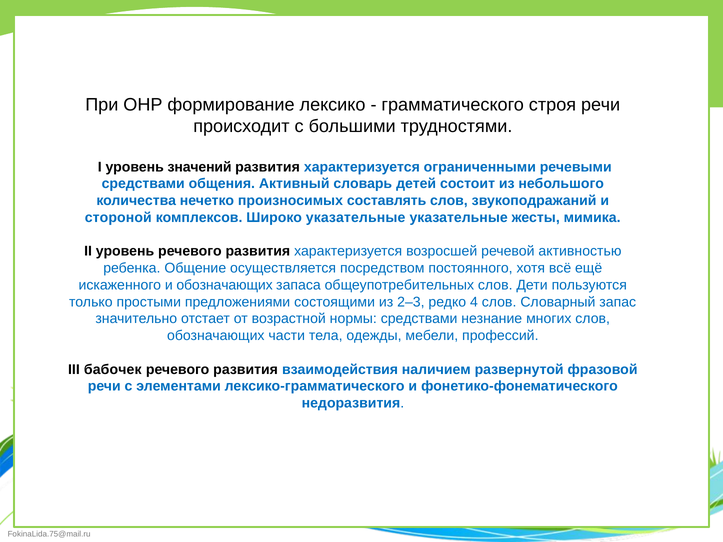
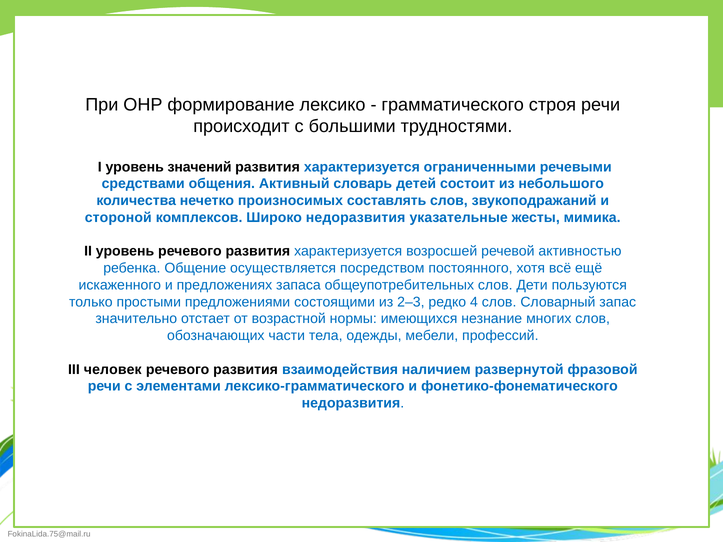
Широко указательные: указательные -> недоразвития
и обозначающих: обозначающих -> предложениях
нормы средствами: средствами -> имеющихся
бабочек: бабочек -> человек
